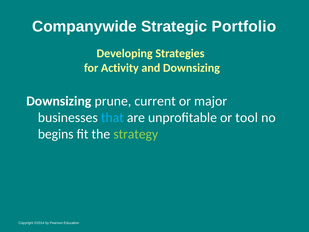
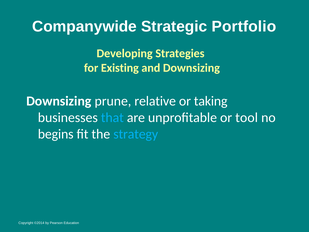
Activity: Activity -> Existing
current: current -> relative
major: major -> taking
strategy colour: light green -> light blue
